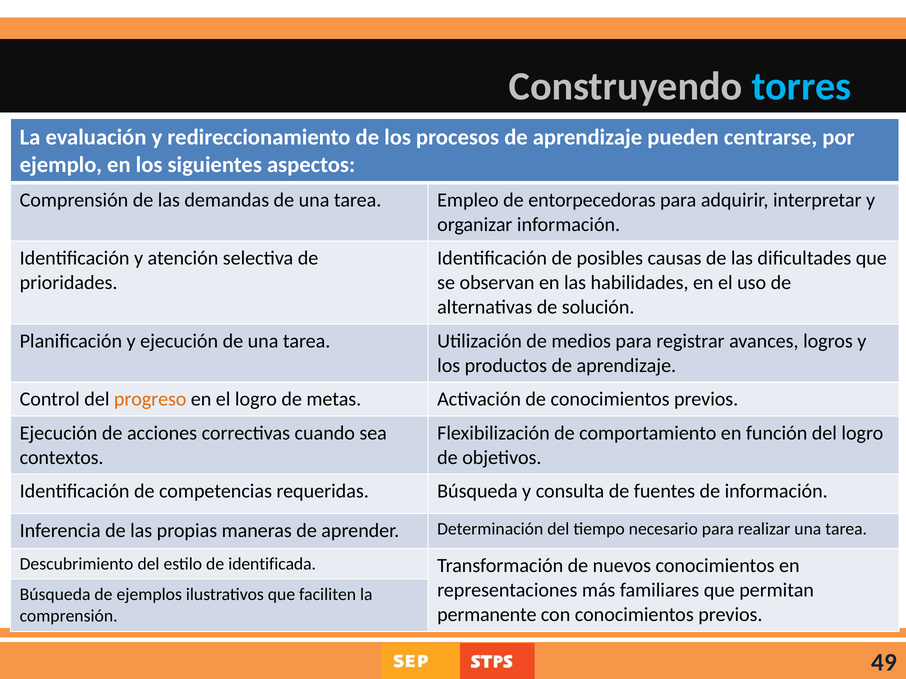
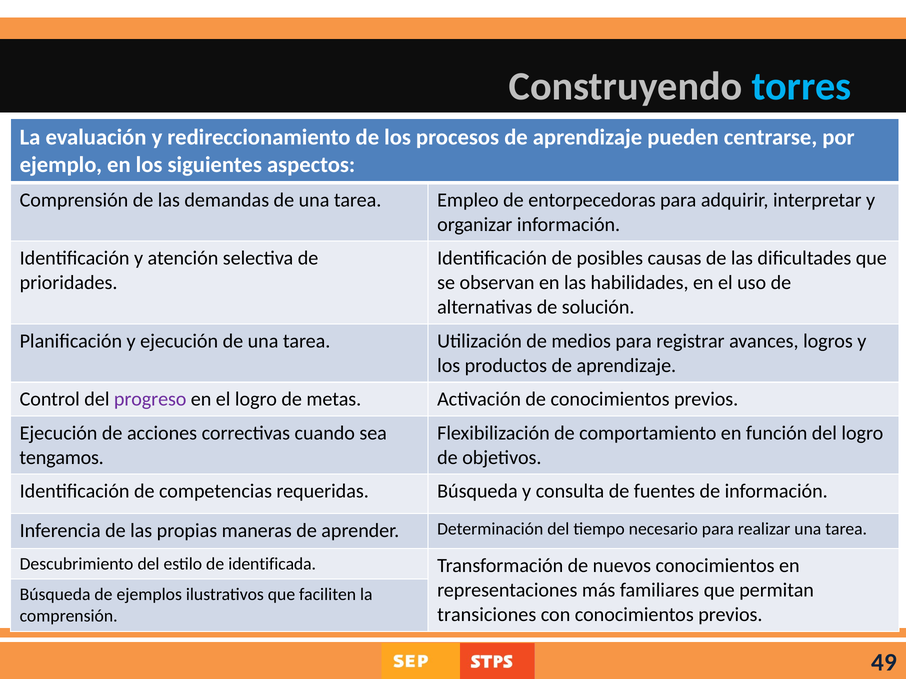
progreso colour: orange -> purple
contextos: contextos -> tengamos
permanente: permanente -> transiciones
